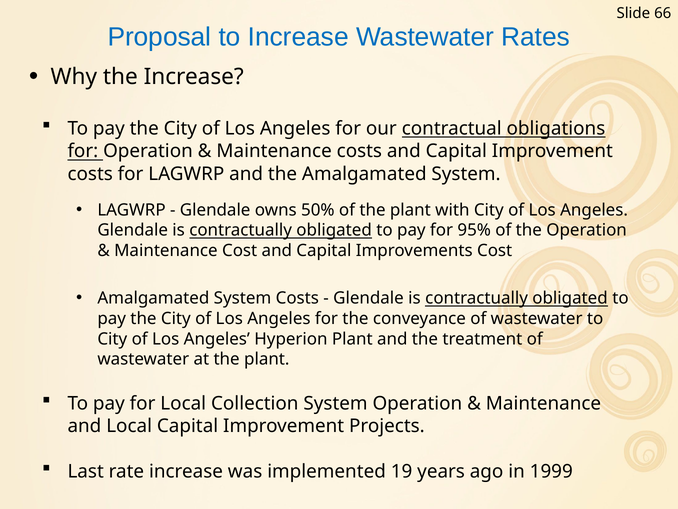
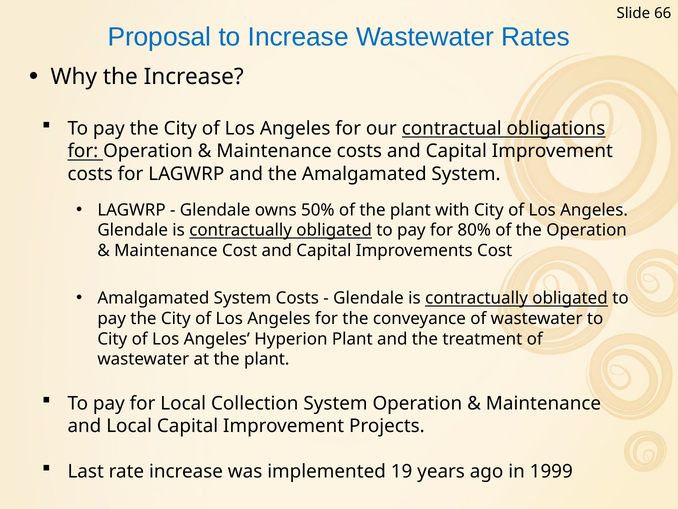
95%: 95% -> 80%
